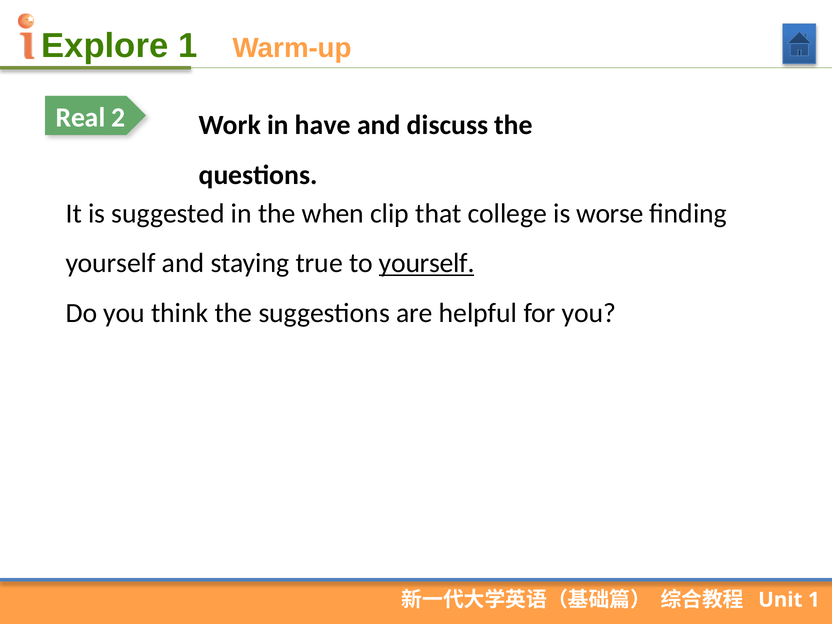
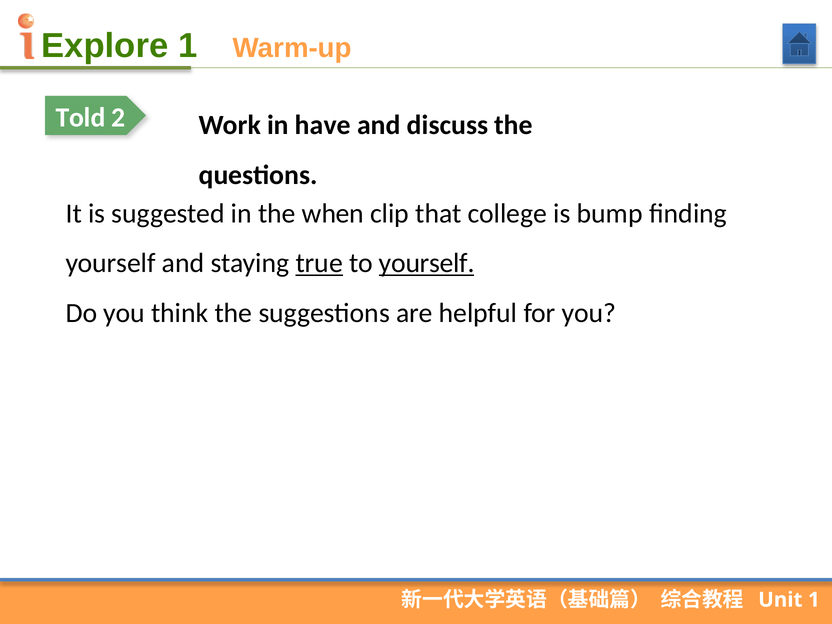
Real: Real -> Told
worse: worse -> bump
true underline: none -> present
